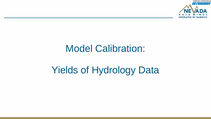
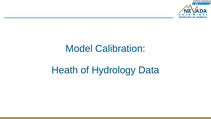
Yields: Yields -> Heath
